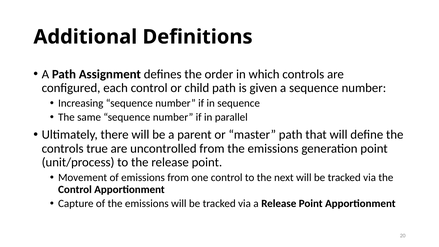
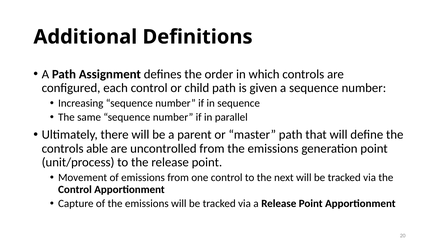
true: true -> able
